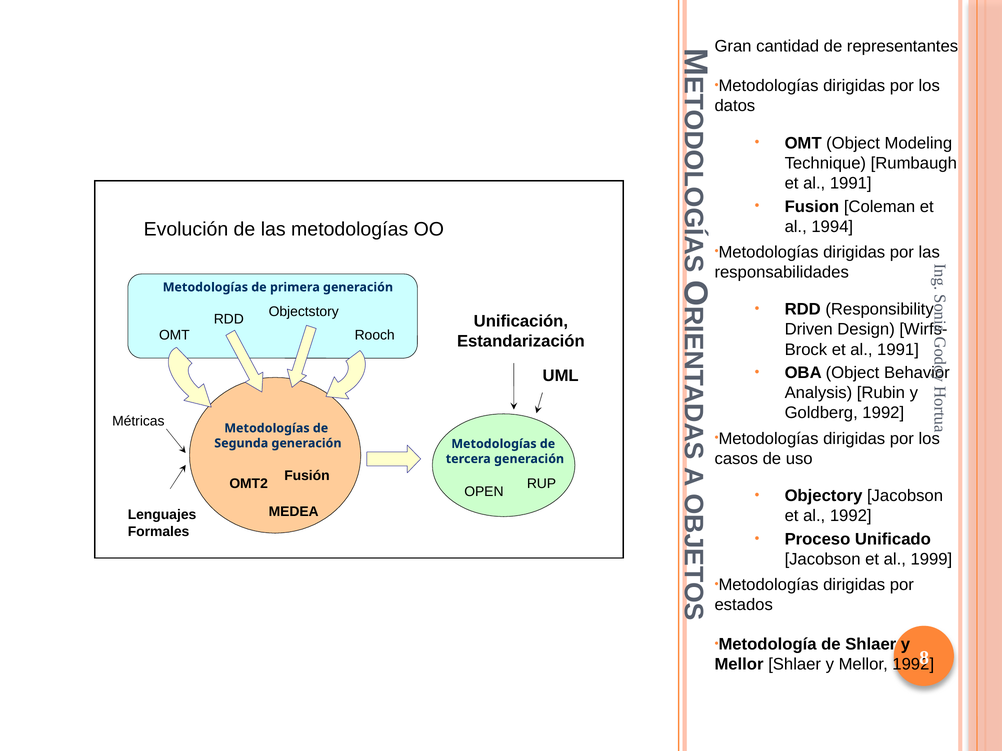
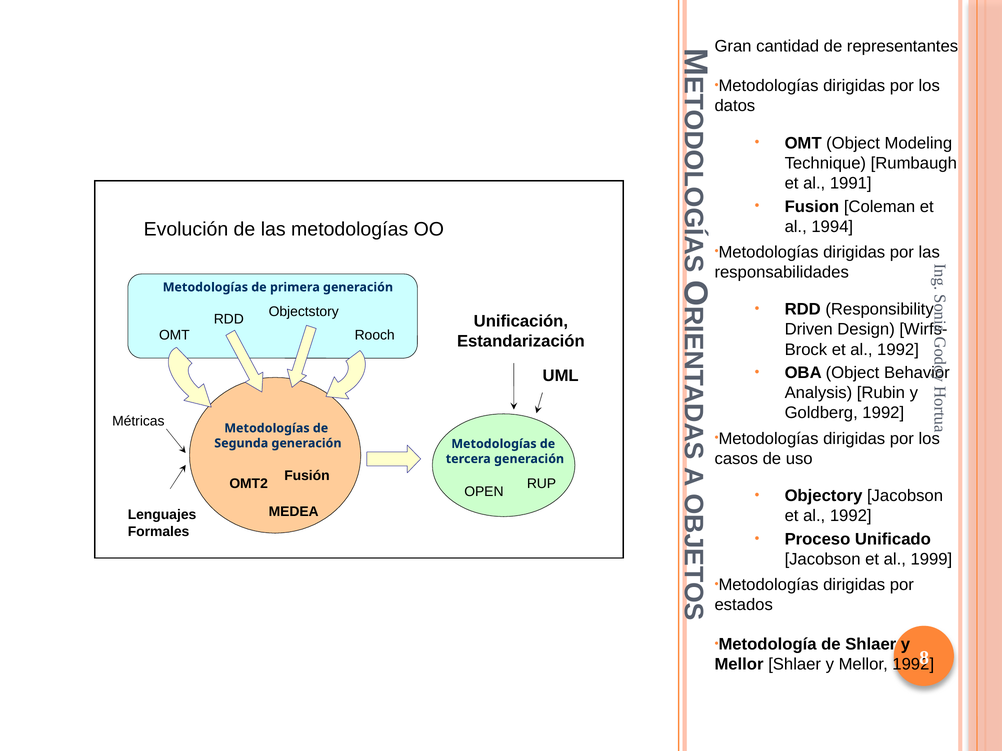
1991 at (898, 350): 1991 -> 1992
